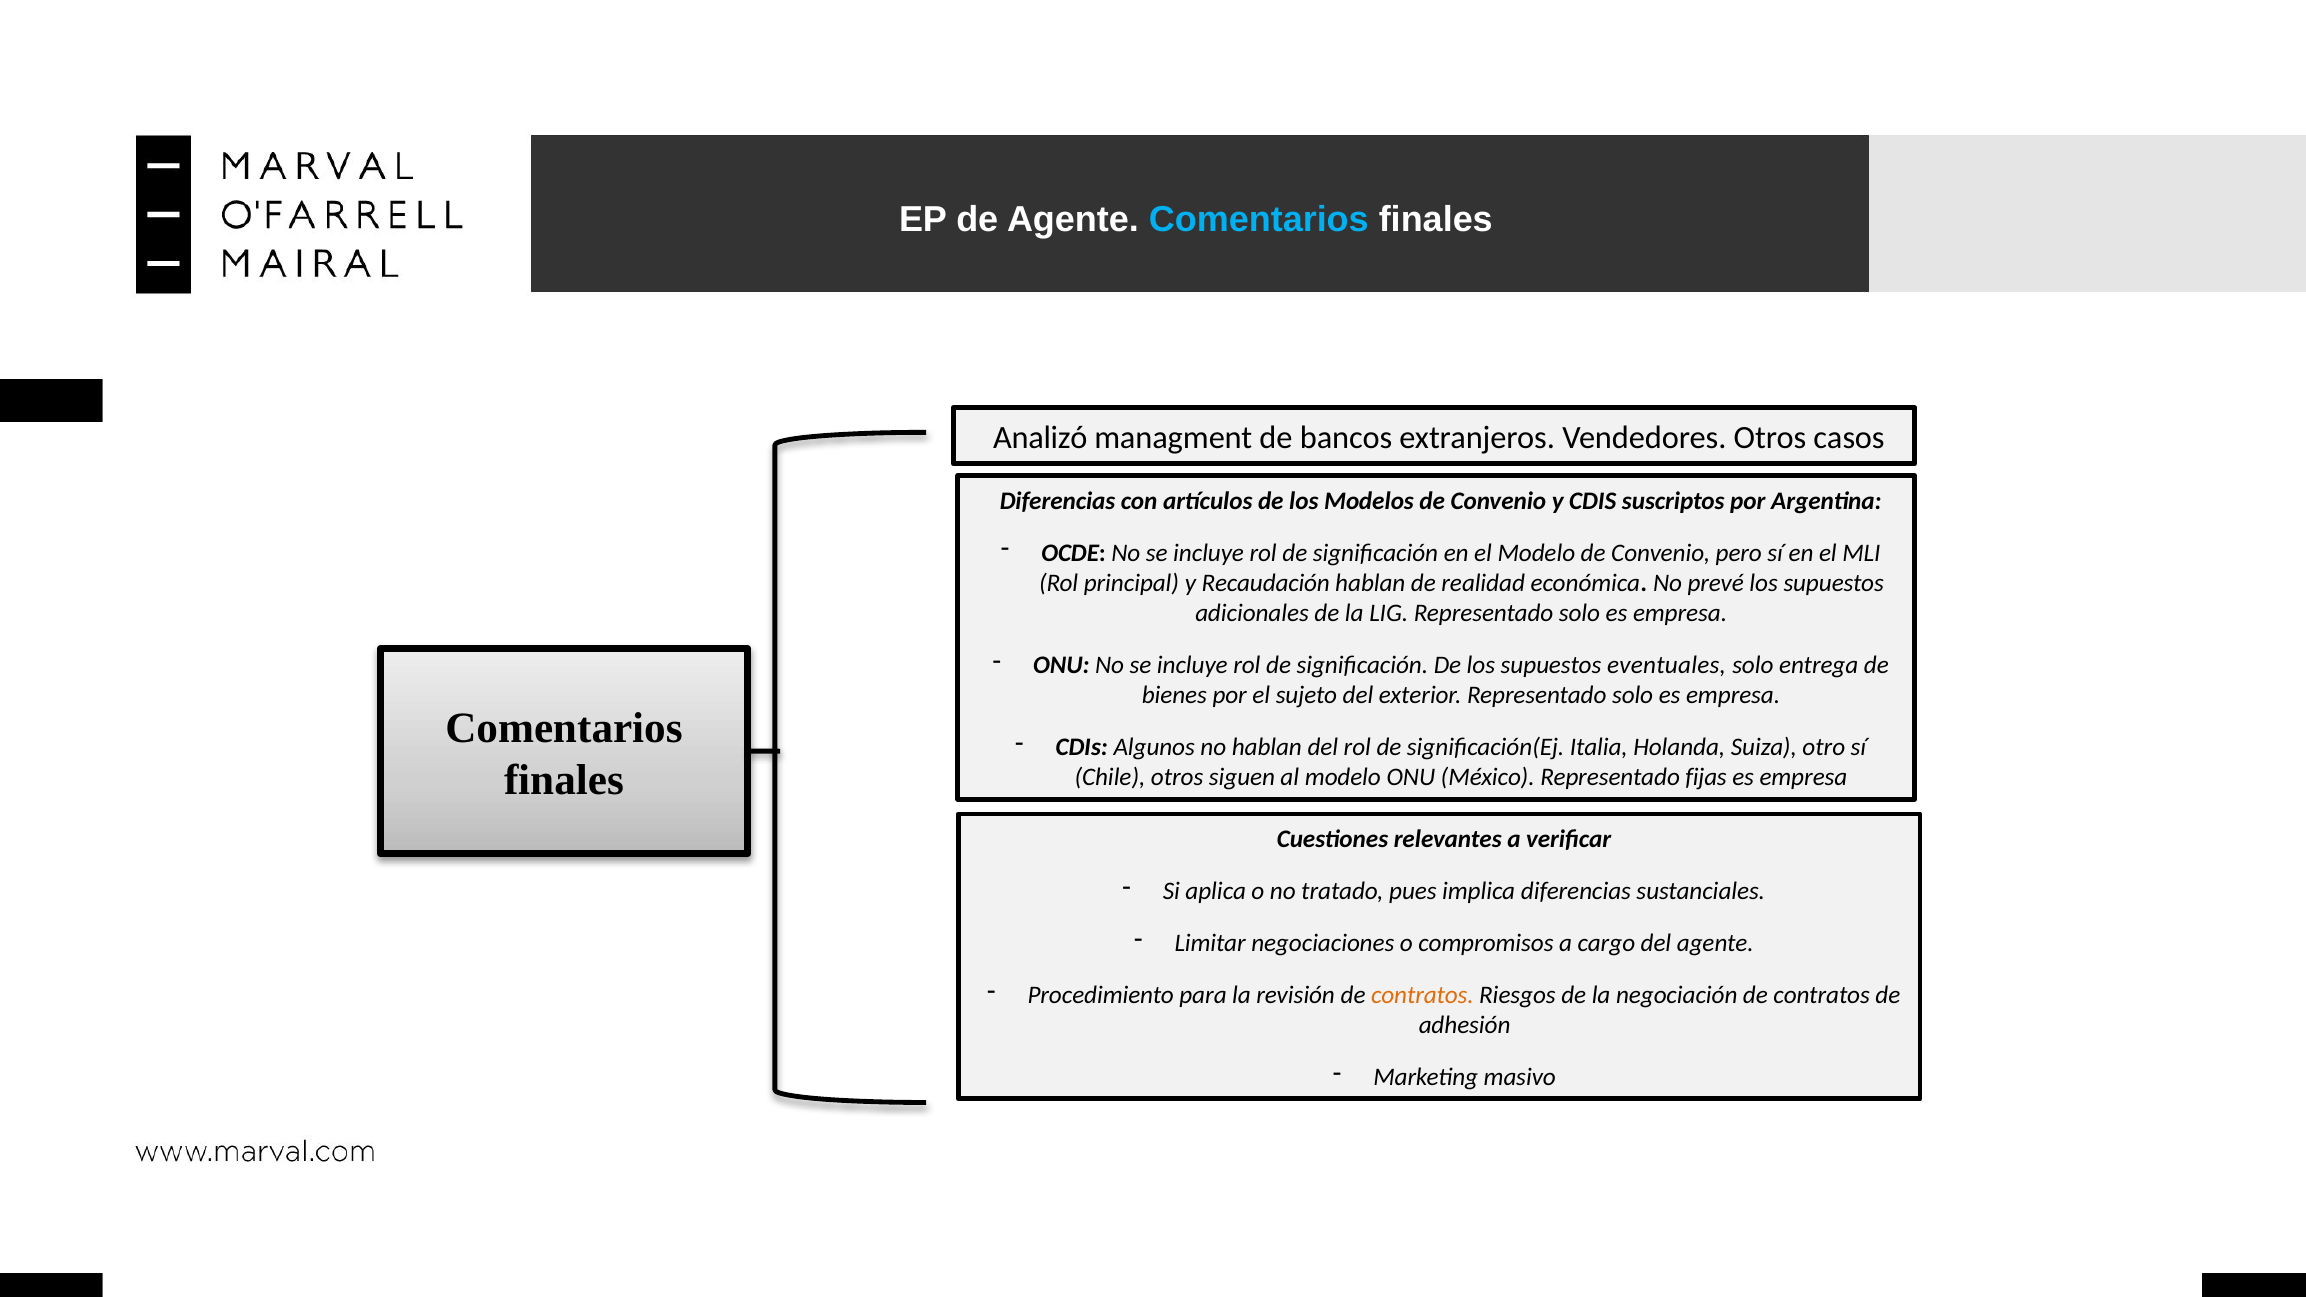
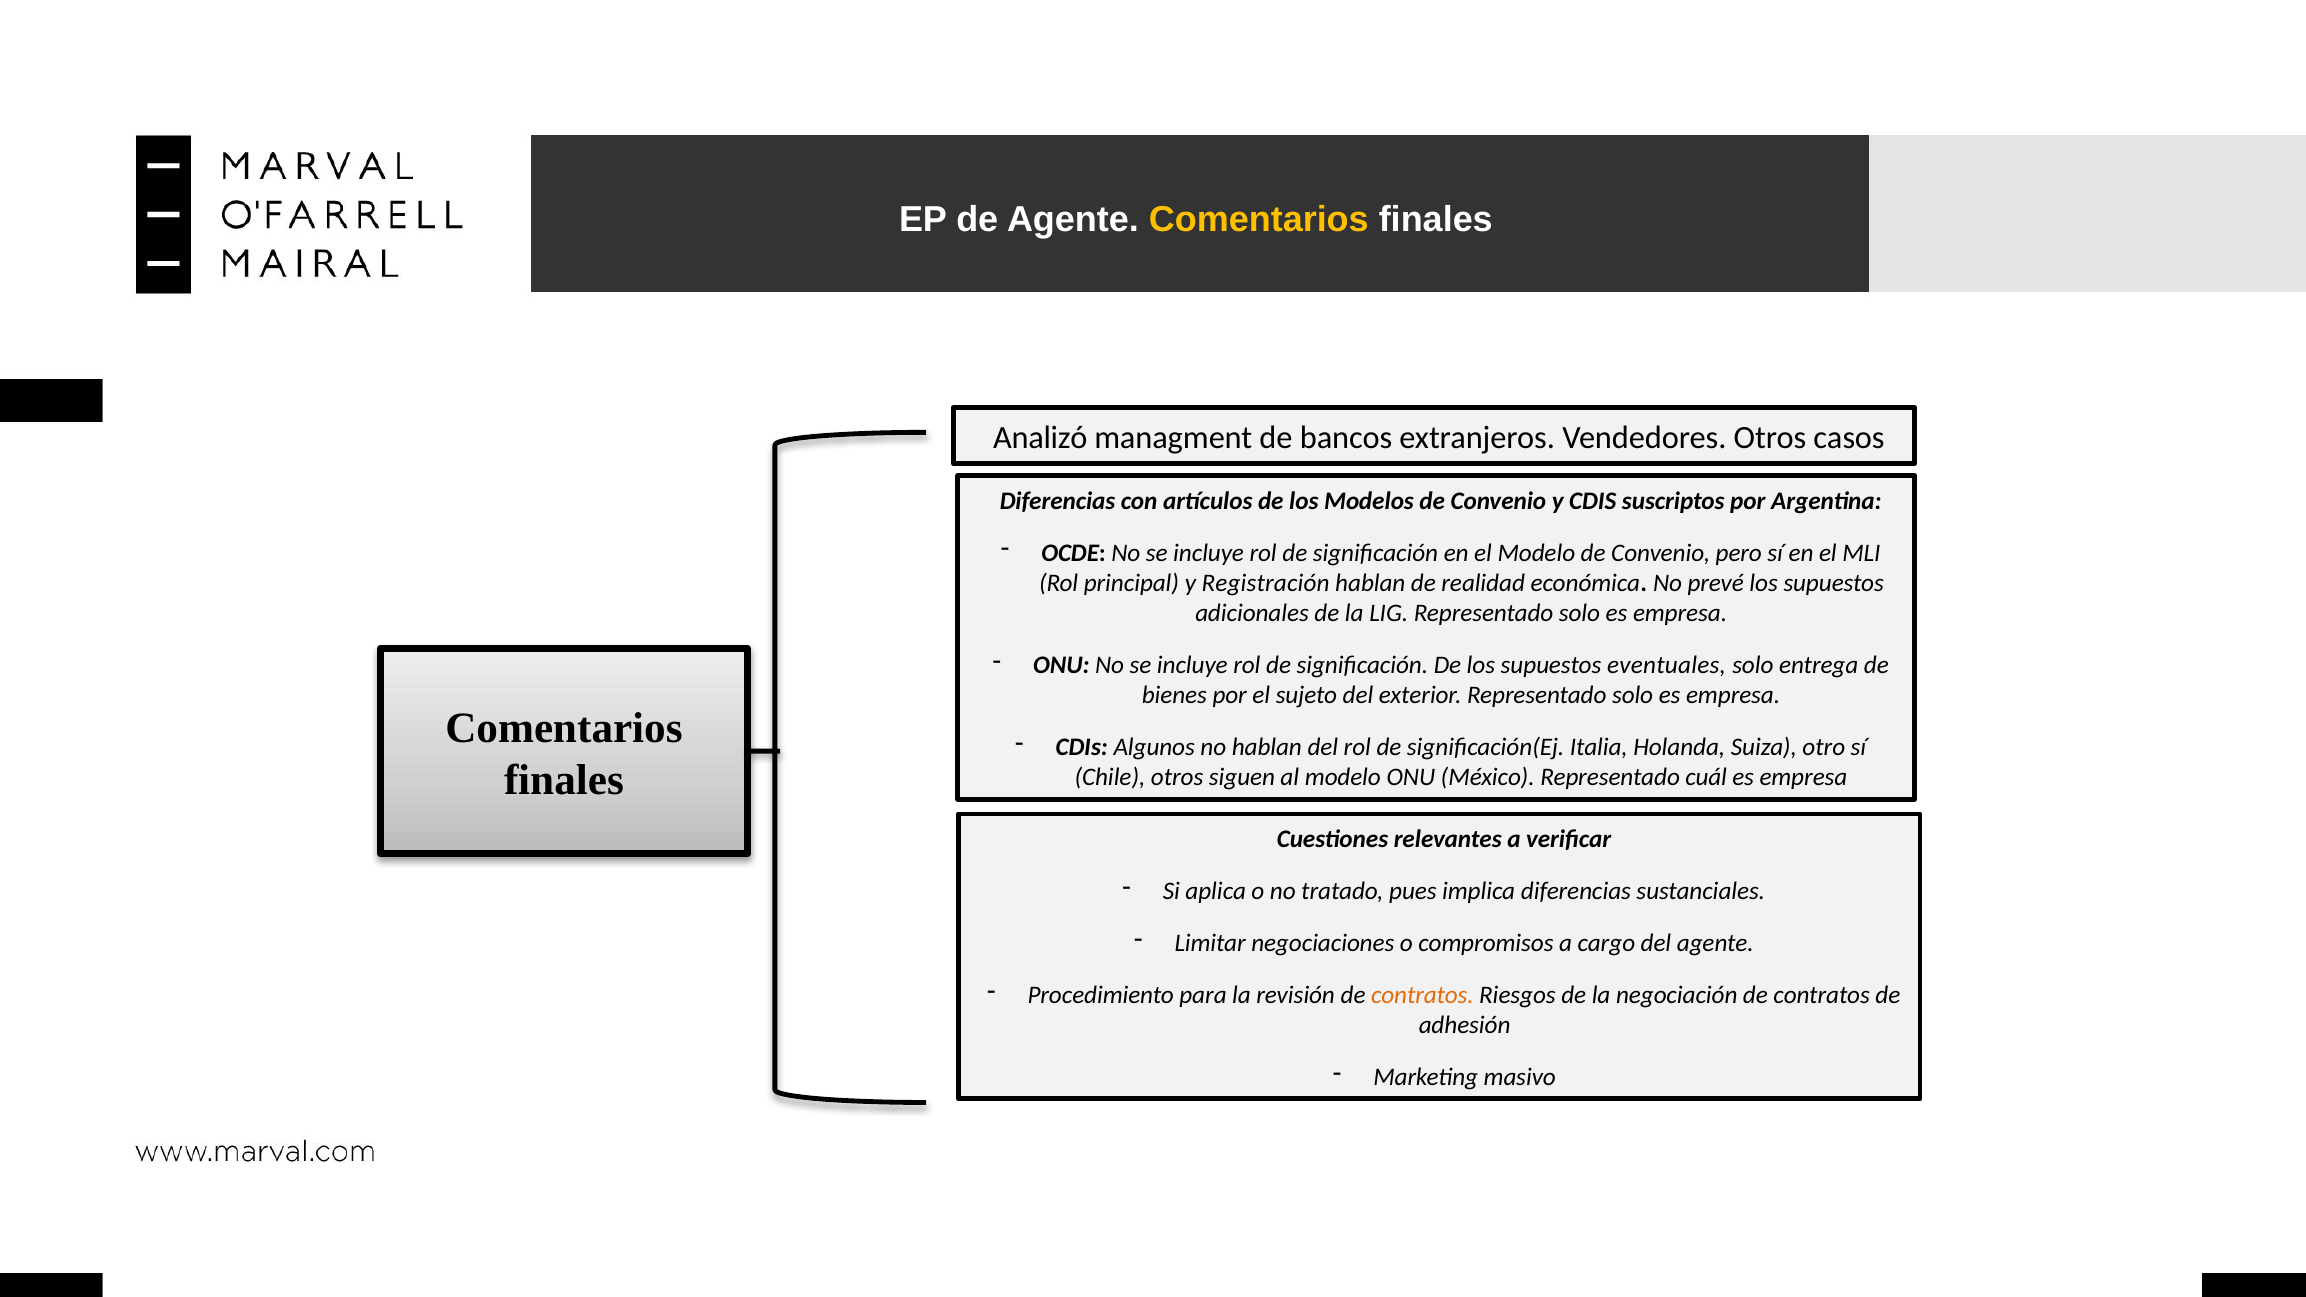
Comentarios at (1259, 219) colour: light blue -> yellow
Recaudación: Recaudación -> Registración
fijas: fijas -> cuál
